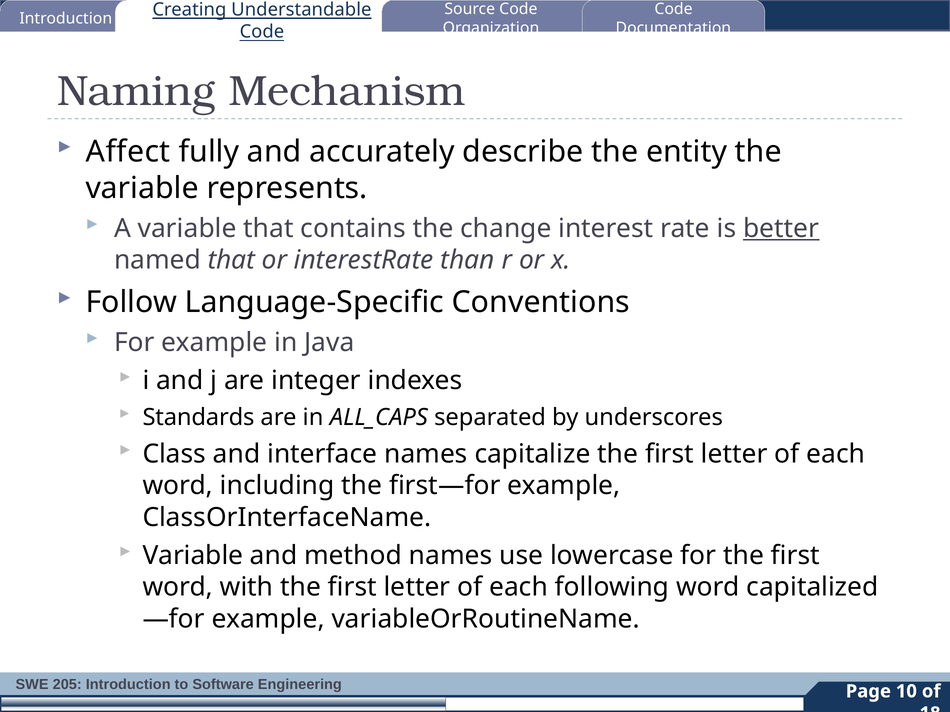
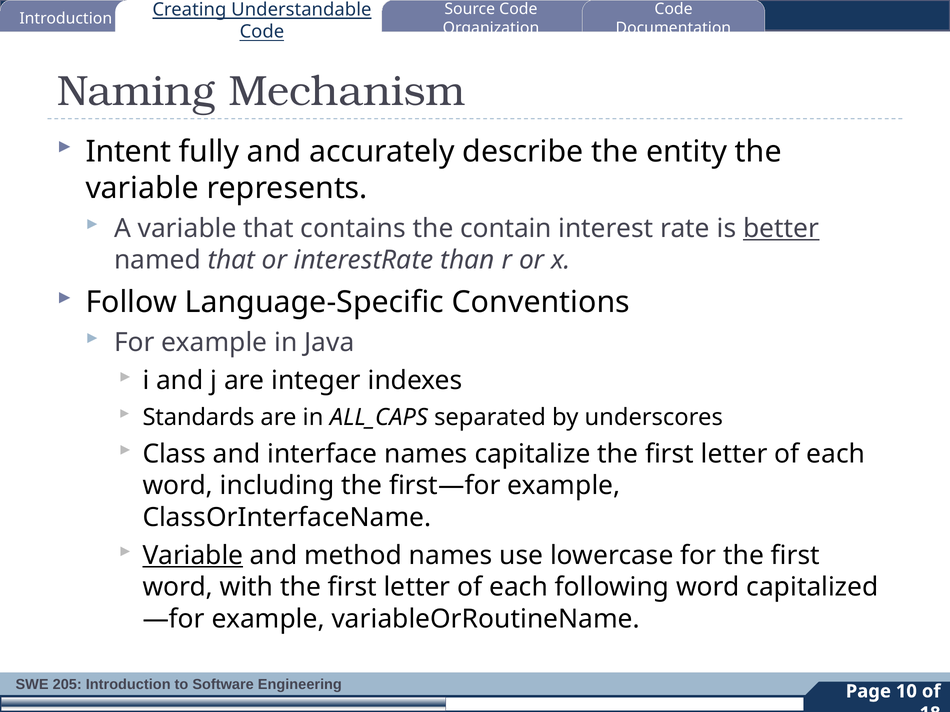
Affect: Affect -> Intent
change: change -> contain
Variable at (193, 556) underline: none -> present
